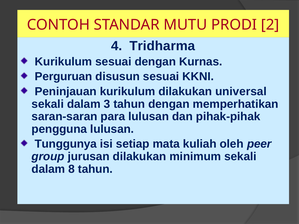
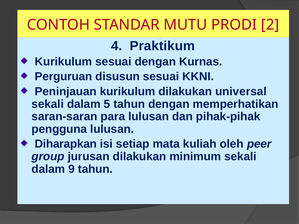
Tridharma: Tridharma -> Praktikum
3: 3 -> 5
Tunggunya: Tunggunya -> Diharapkan
8: 8 -> 9
